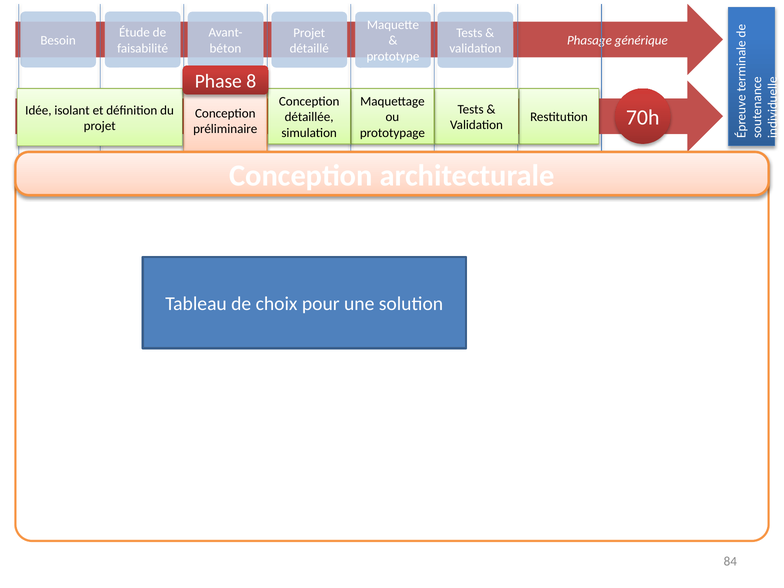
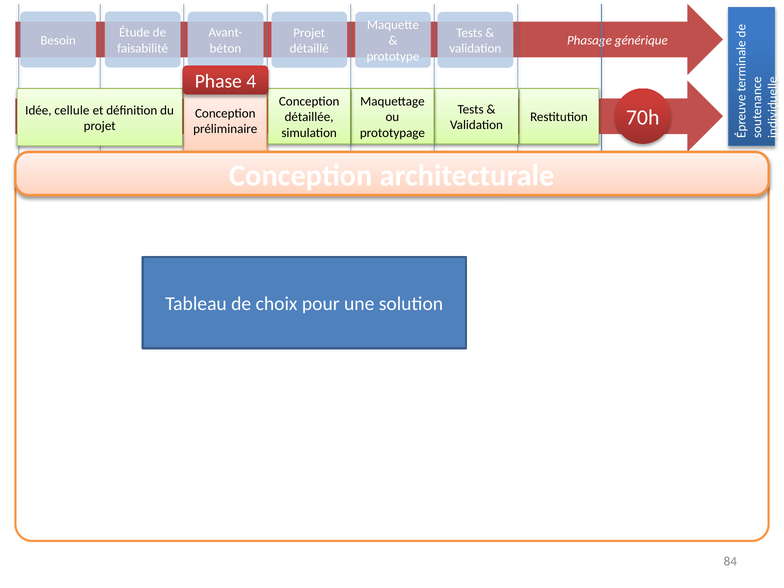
8: 8 -> 4
isolant: isolant -> cellule
